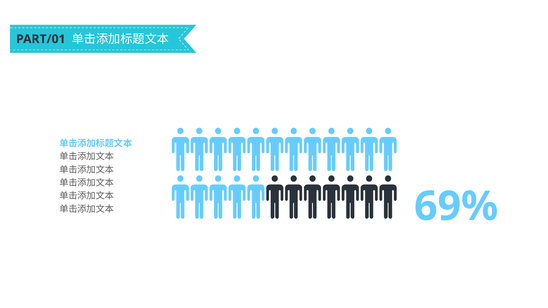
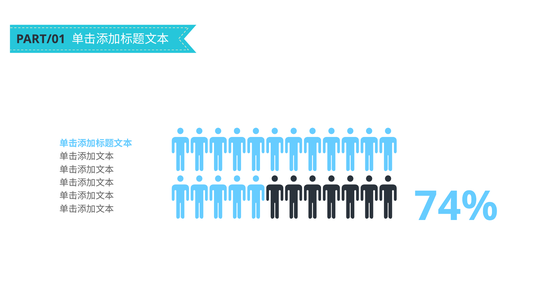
69%: 69% -> 74%
